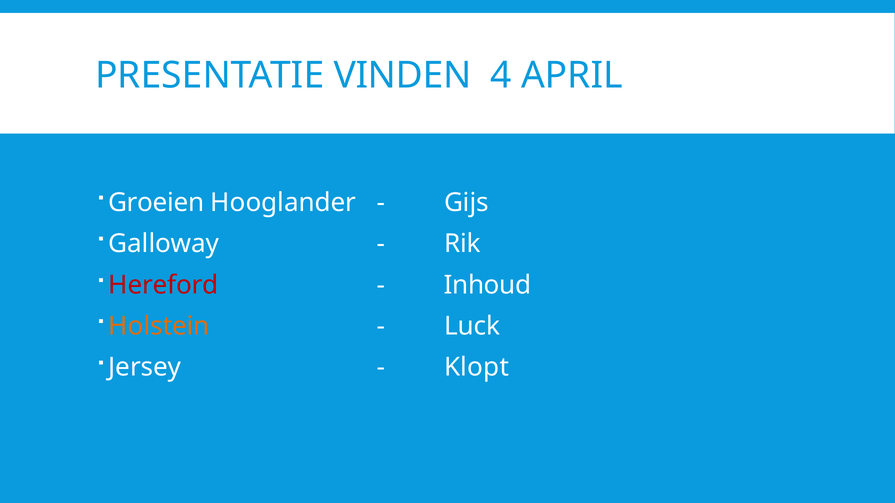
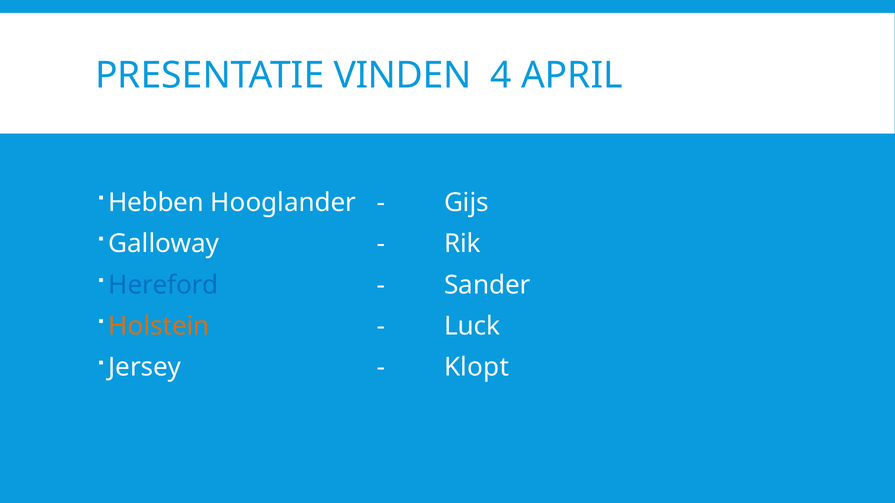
Groeien: Groeien -> Hebben
Hereford colour: red -> blue
Inhoud: Inhoud -> Sander
